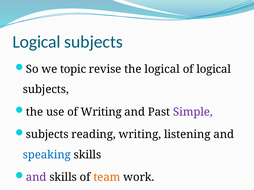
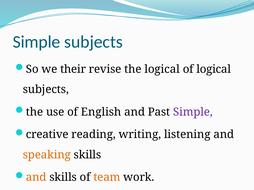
Logical at (37, 42): Logical -> Simple
topic: topic -> their
of Writing: Writing -> English
subjects at (47, 135): subjects -> creative
speaking colour: blue -> orange
and at (36, 178) colour: purple -> orange
